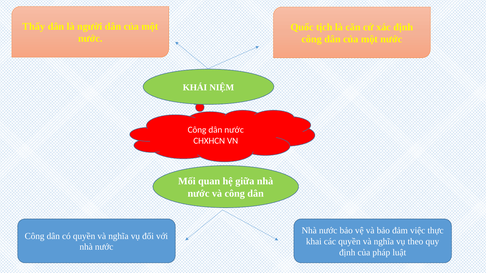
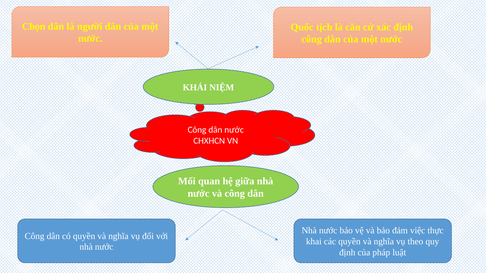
Thấy: Thấy -> Chọn
